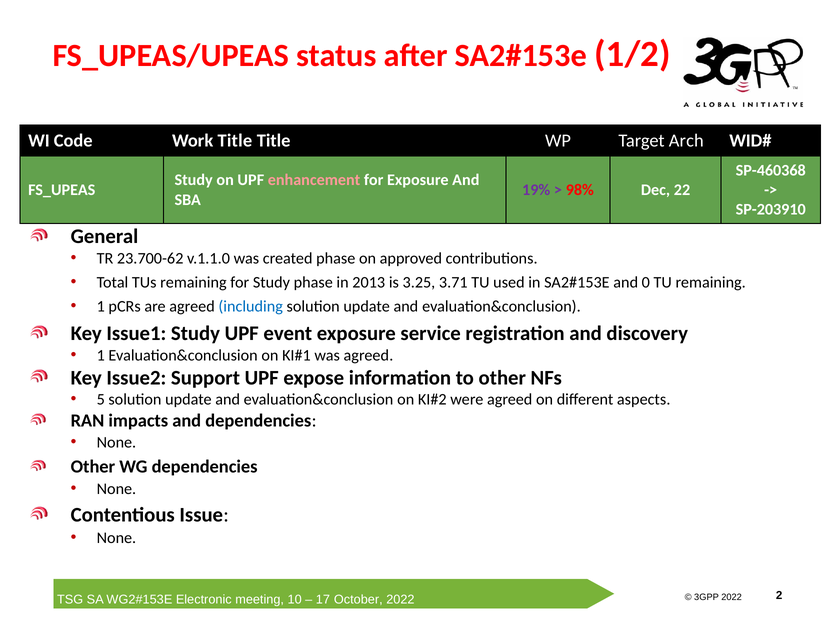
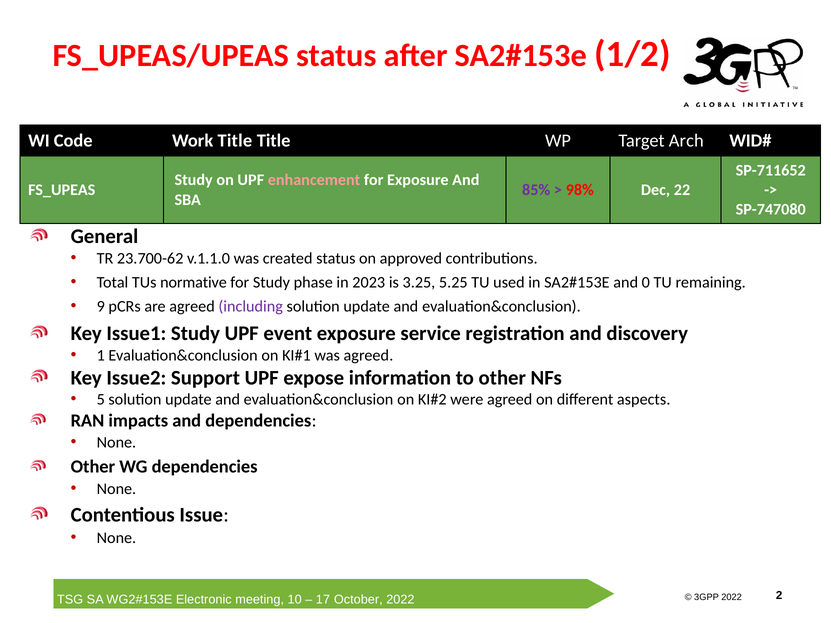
SP-460368: SP-460368 -> SP-711652
19%: 19% -> 85%
SP-203910: SP-203910 -> SP-747080
created phase: phase -> status
TUs remaining: remaining -> normative
2013: 2013 -> 2023
3.71: 3.71 -> 5.25
1 at (101, 306): 1 -> 9
including colour: blue -> purple
